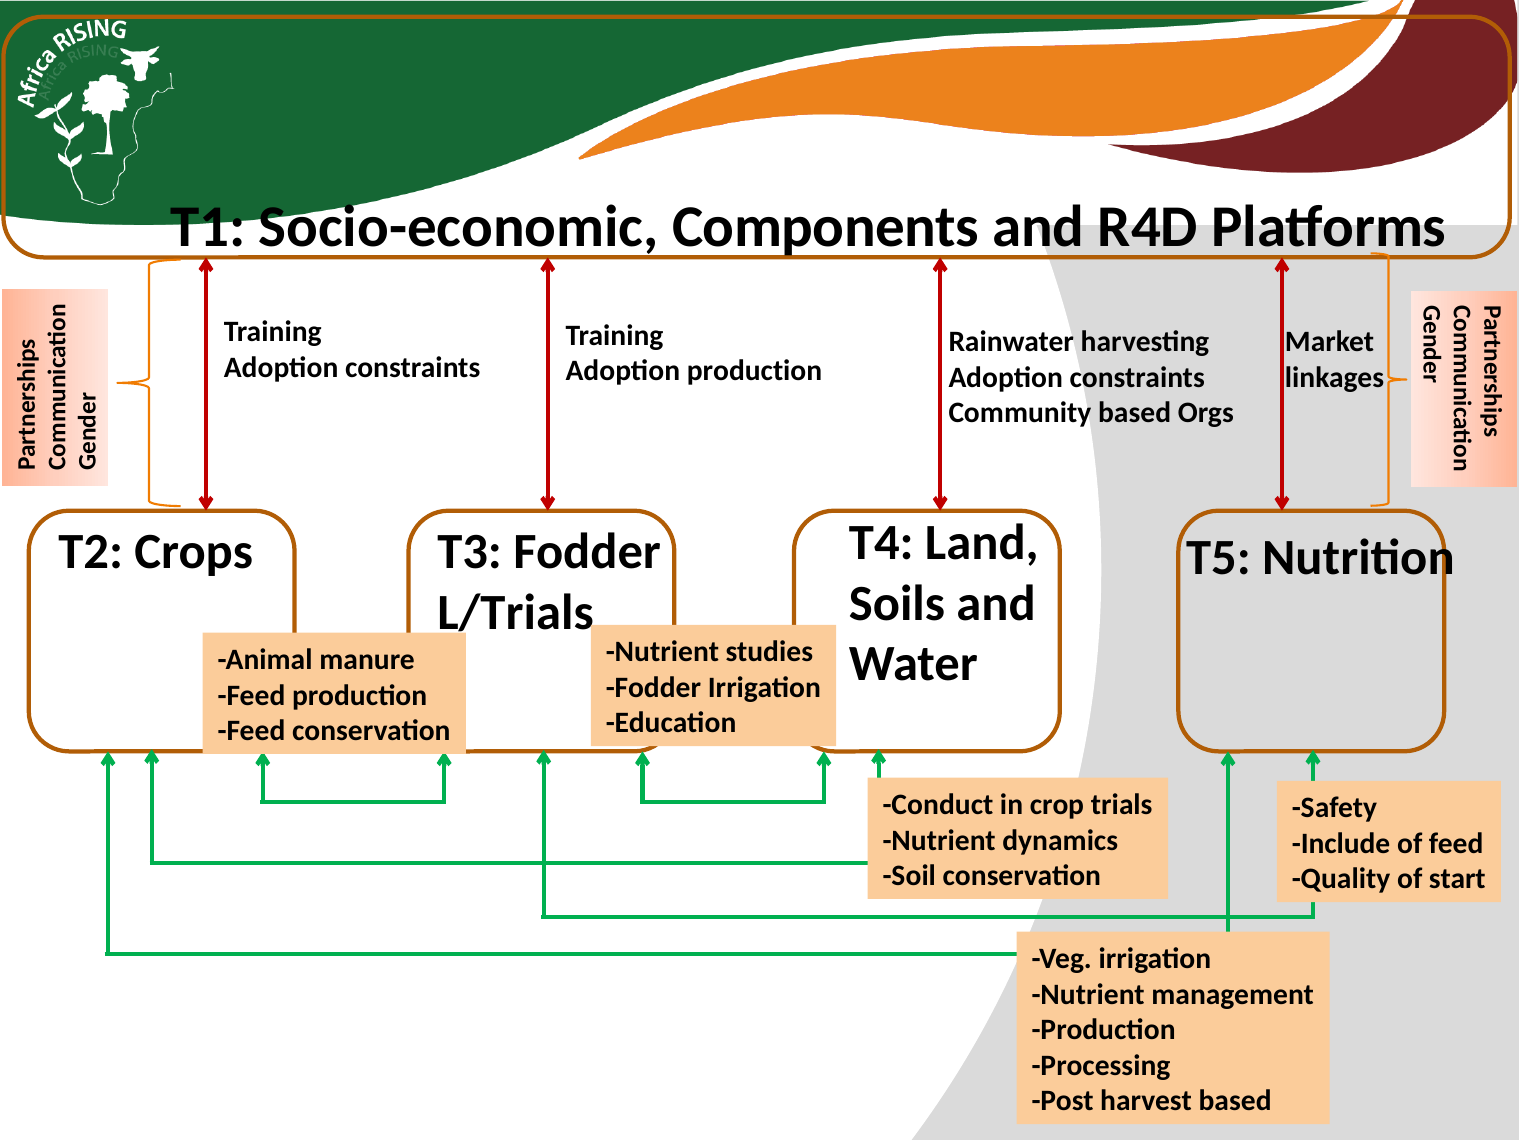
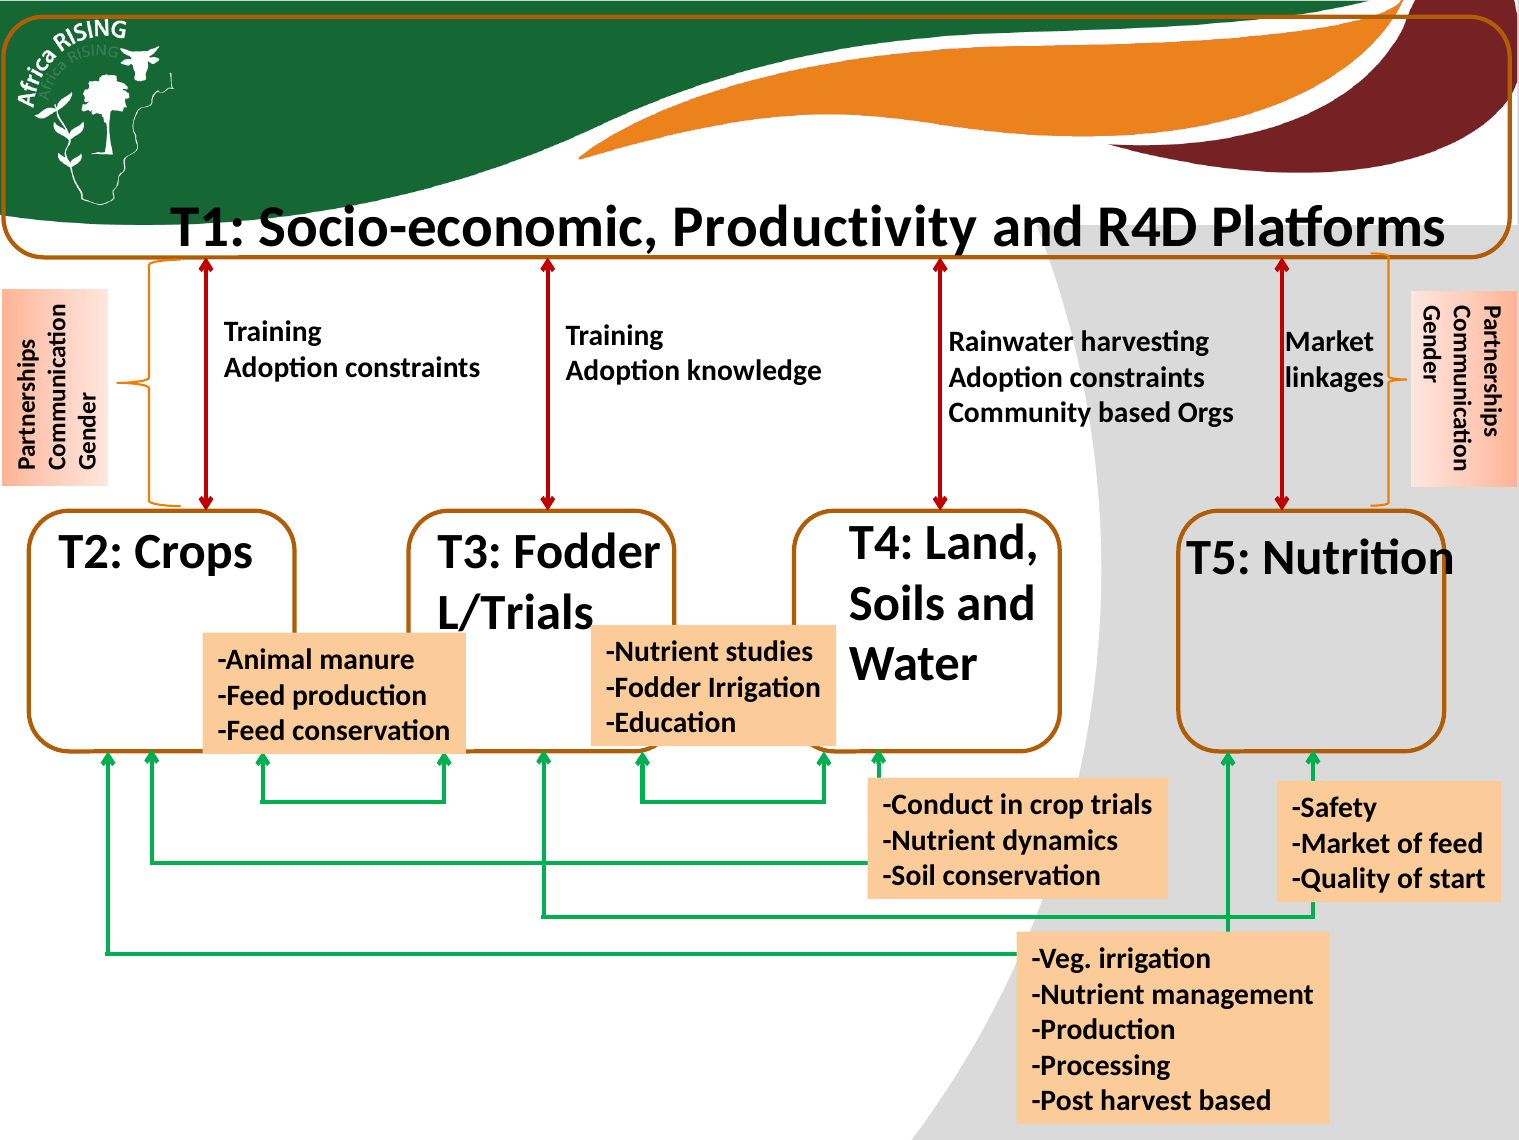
Components: Components -> Productivity
Adoption production: production -> knowledge
Include at (1341, 843): Include -> Market
